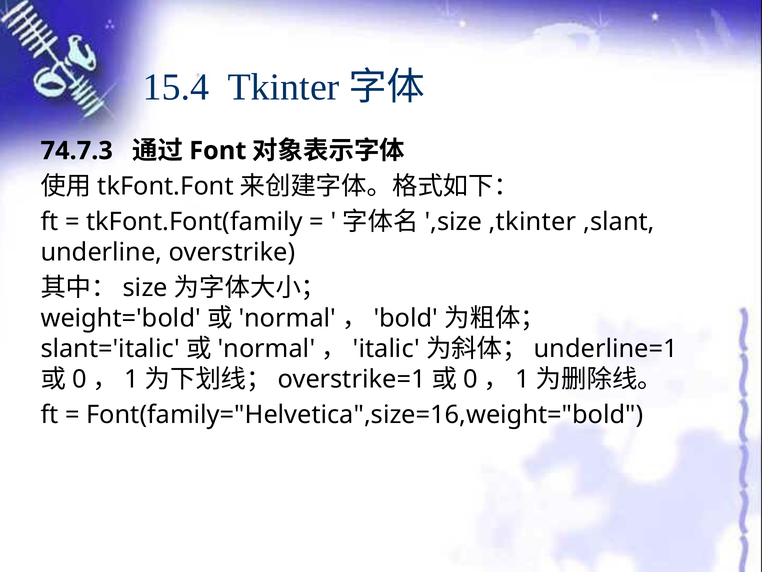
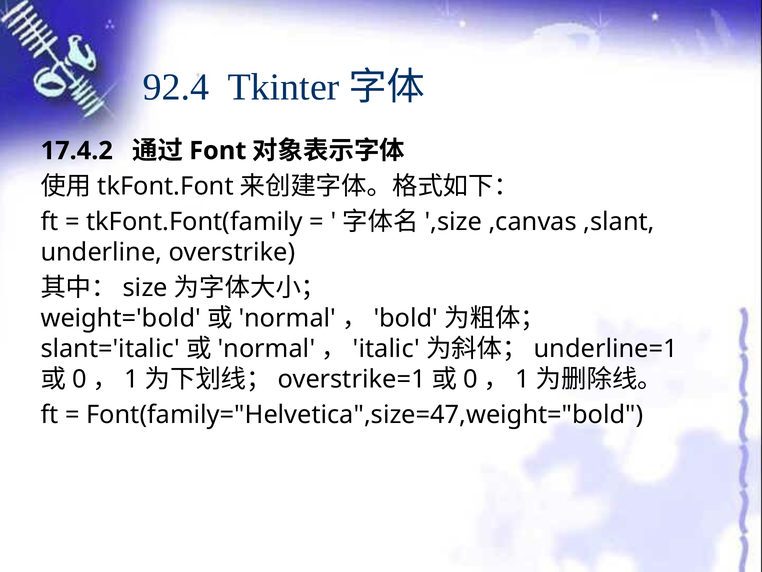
15.4: 15.4 -> 92.4
74.7.3: 74.7.3 -> 17.4.2
,tkinter: ,tkinter -> ,canvas
Font(family="Helvetica",size=16,weight="bold: Font(family="Helvetica",size=16,weight="bold -> Font(family="Helvetica",size=47,weight="bold
